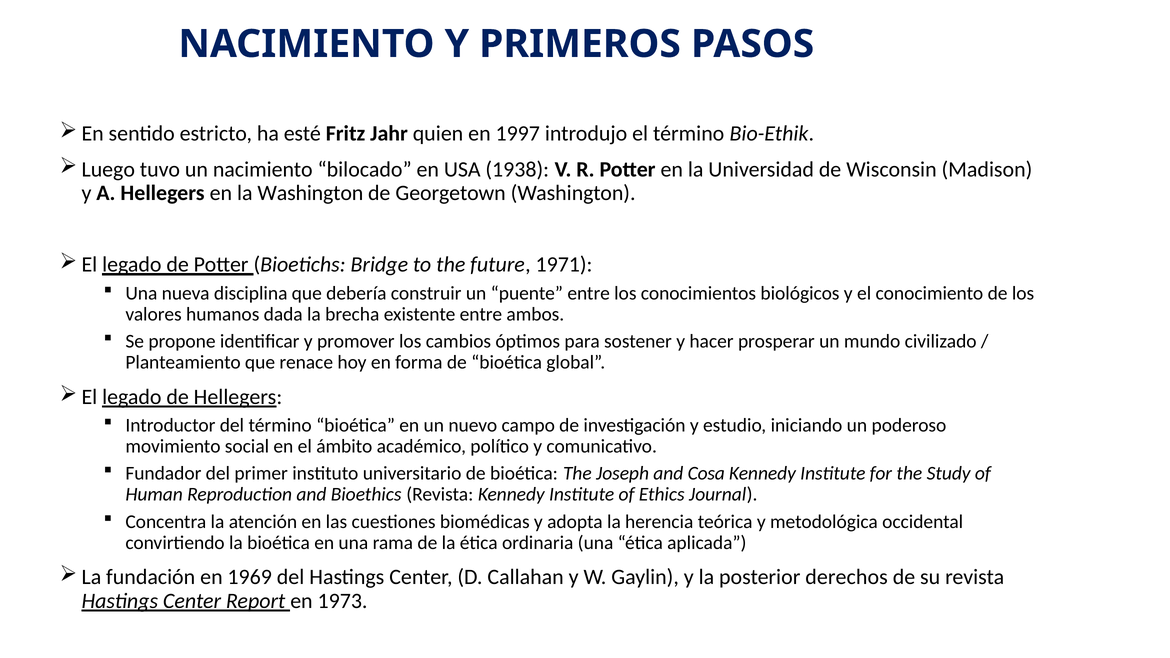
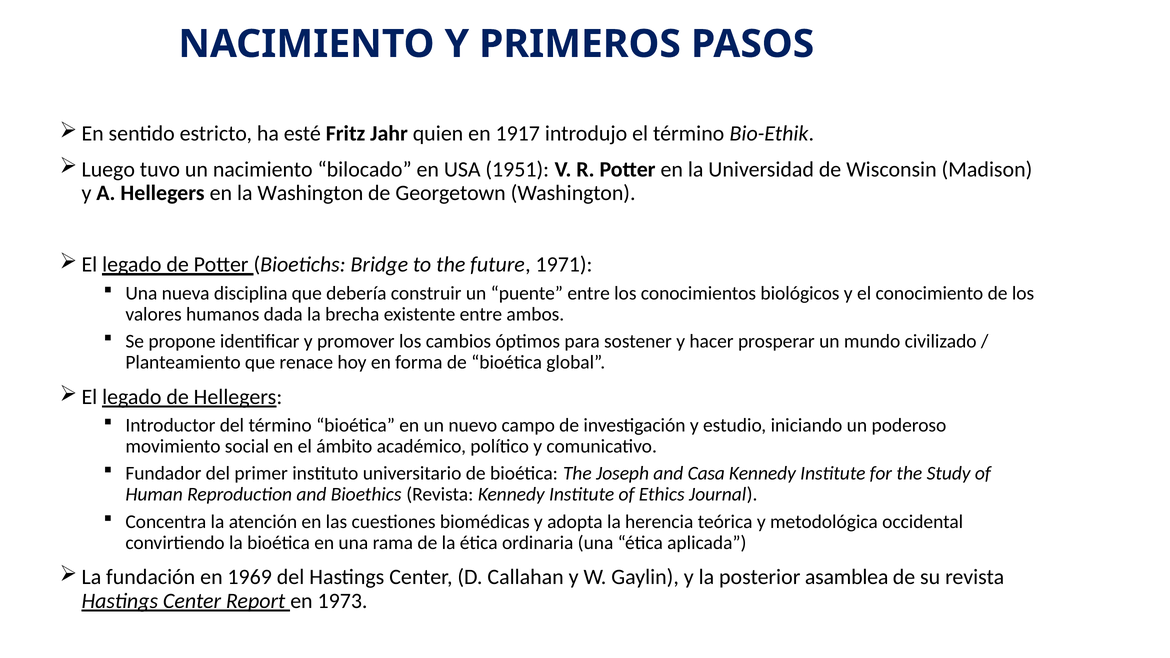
1997: 1997 -> 1917
1938: 1938 -> 1951
Cosa: Cosa -> Casa
derechos: derechos -> asamblea
